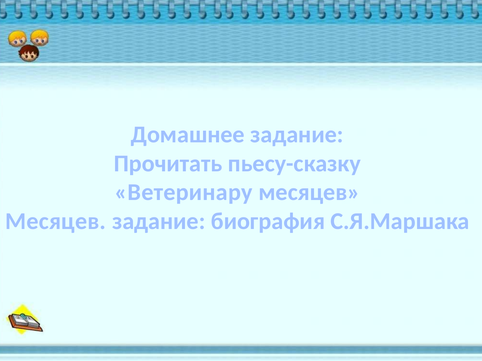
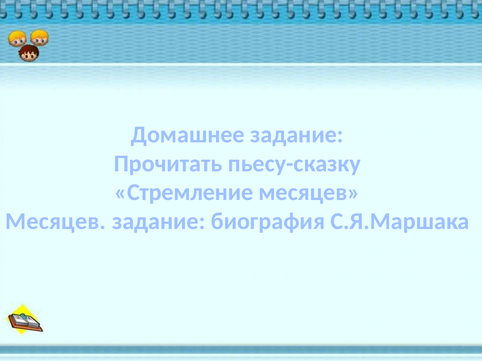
Ветеринару: Ветеринару -> Стремление
